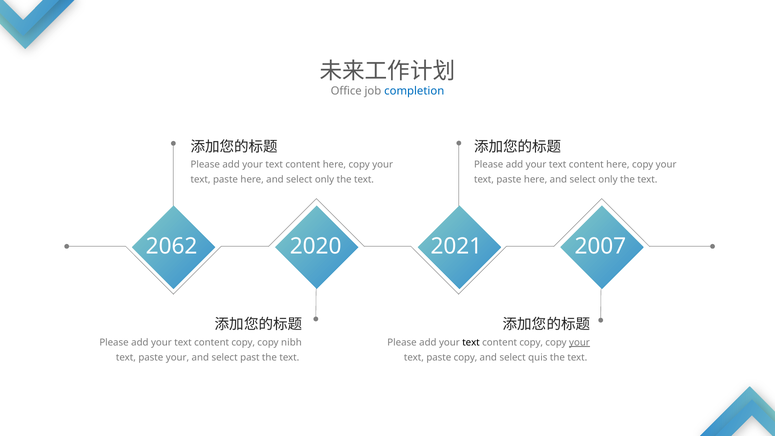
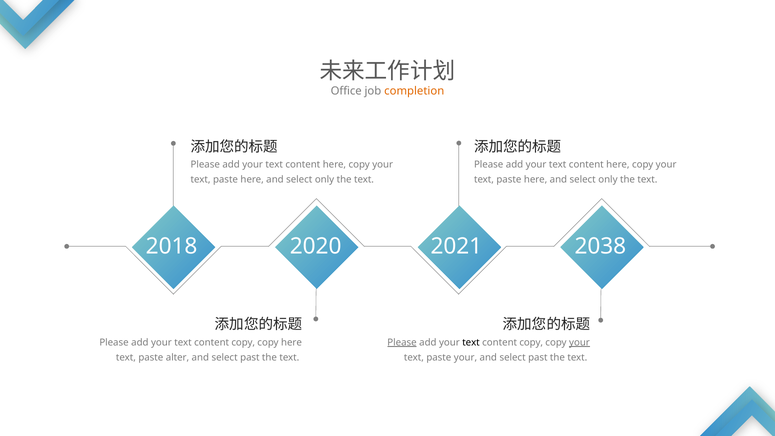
completion colour: blue -> orange
2062: 2062 -> 2018
2007: 2007 -> 2038
copy nibh: nibh -> here
Please at (402, 342) underline: none -> present
paste your: your -> alter
paste copy: copy -> your
quis at (538, 357): quis -> past
